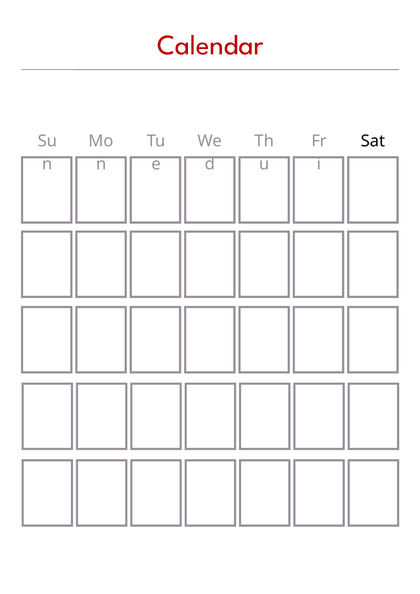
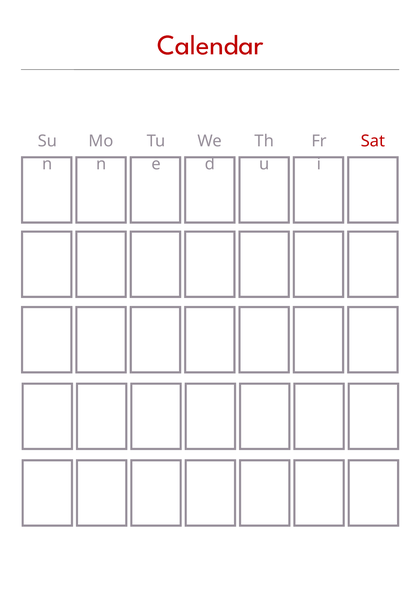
Sat colour: black -> red
